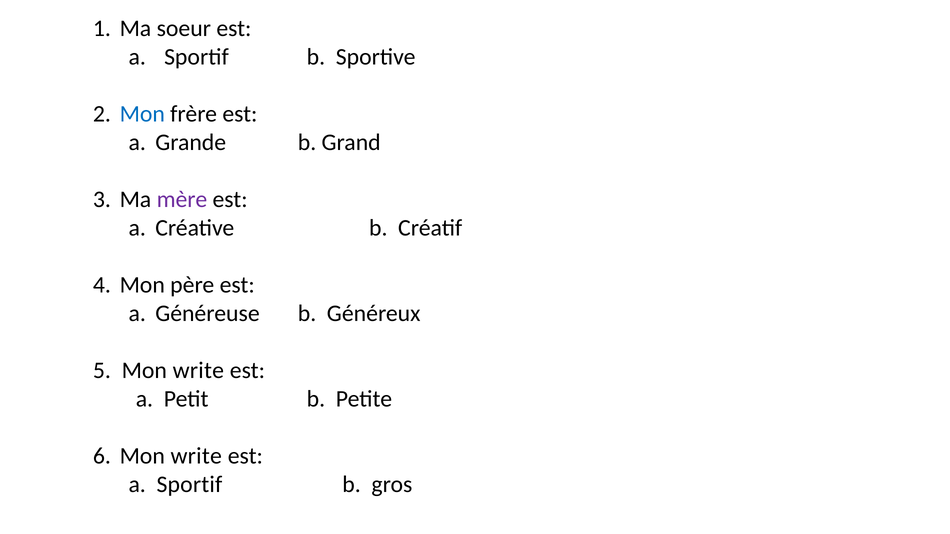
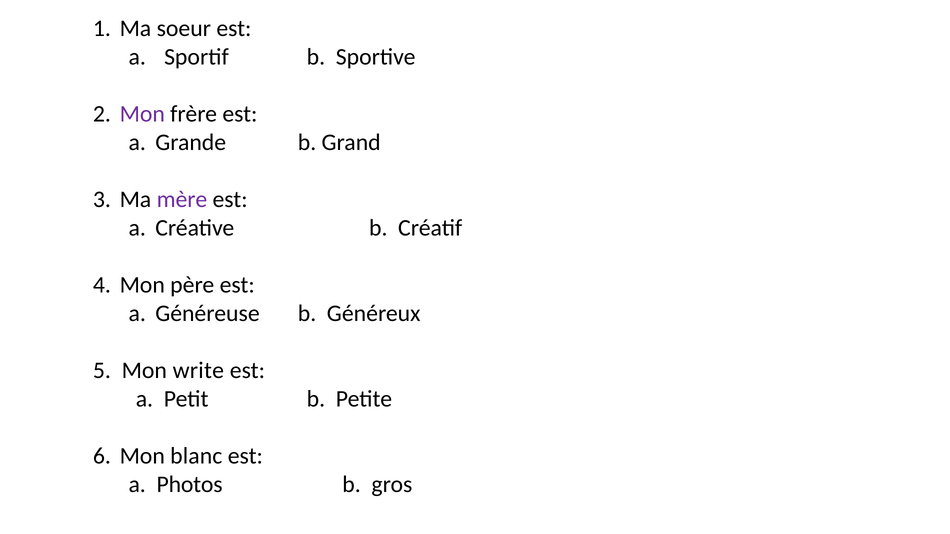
Mon at (142, 114) colour: blue -> purple
write at (196, 456): write -> blanc
Sportif at (189, 485): Sportif -> Photos
